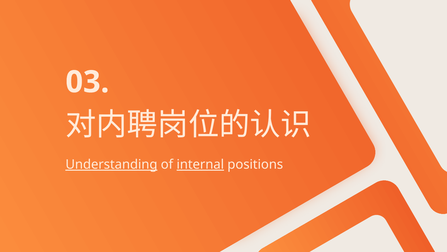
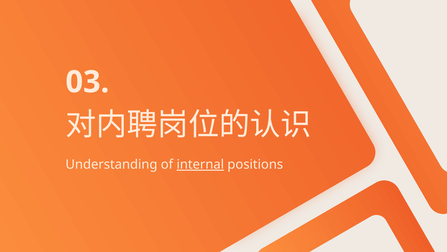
Understanding underline: present -> none
